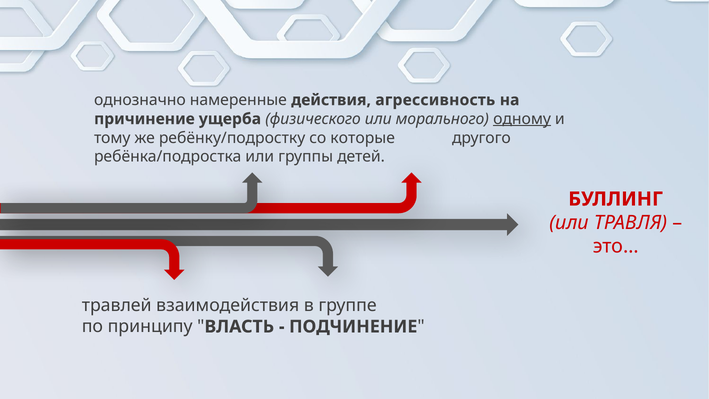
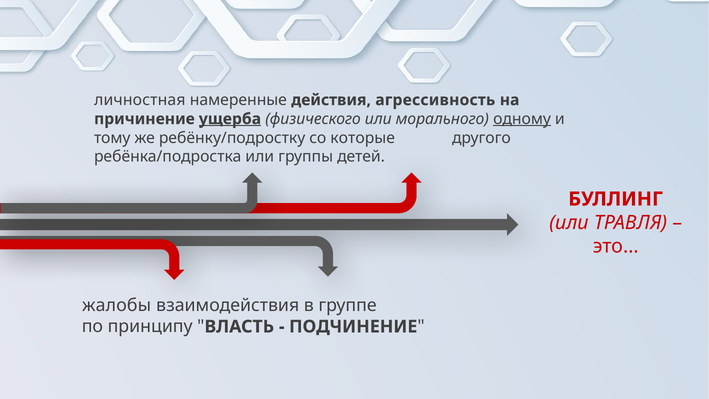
однозначно: однозначно -> личностная
ущерба underline: none -> present
травлей: травлей -> жалобы
